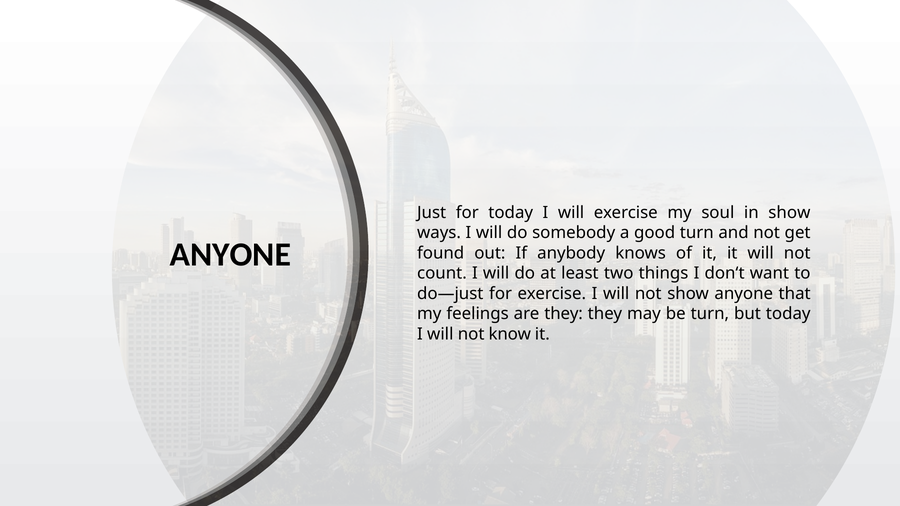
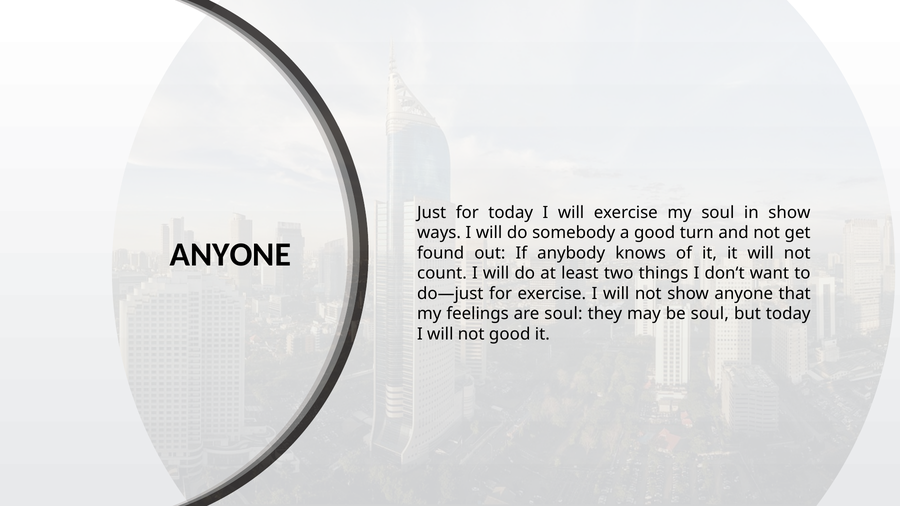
are they: they -> soul
be turn: turn -> soul
not know: know -> good
